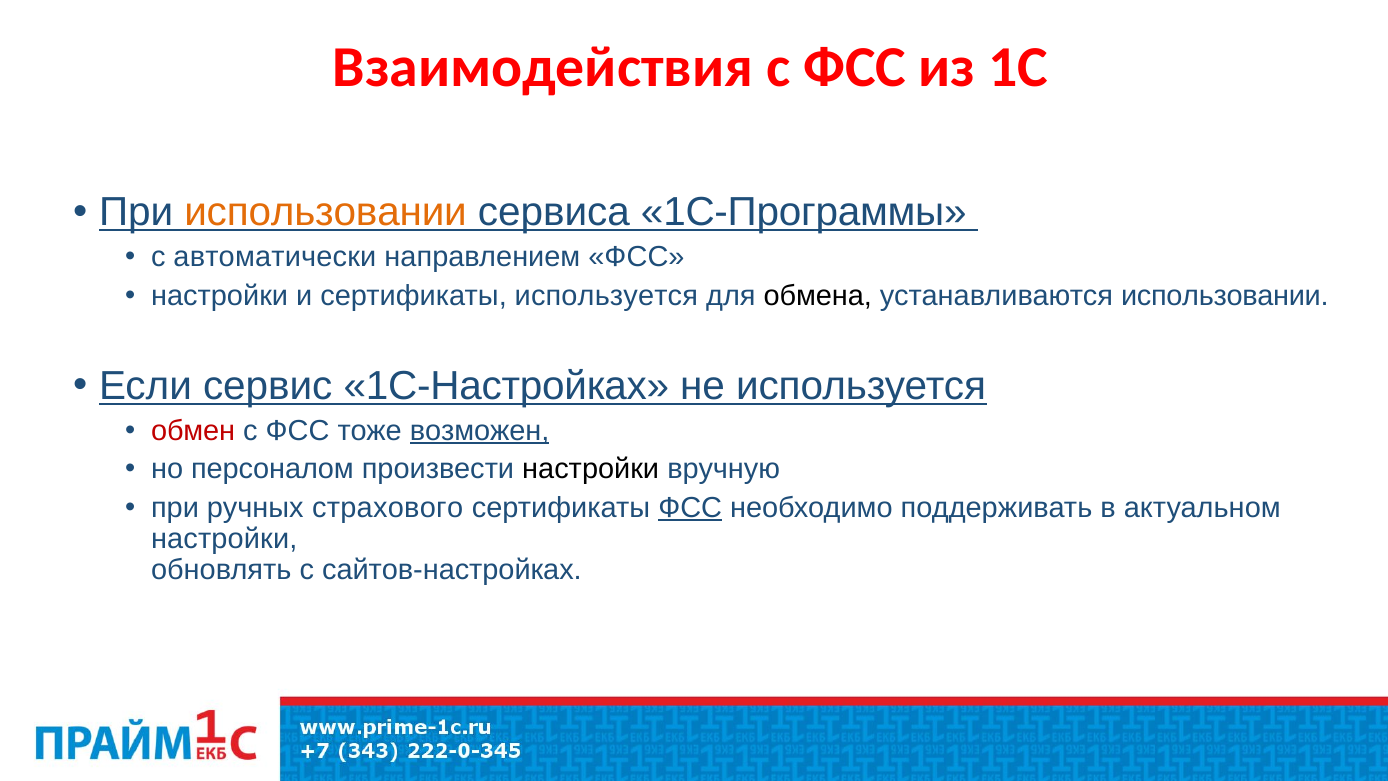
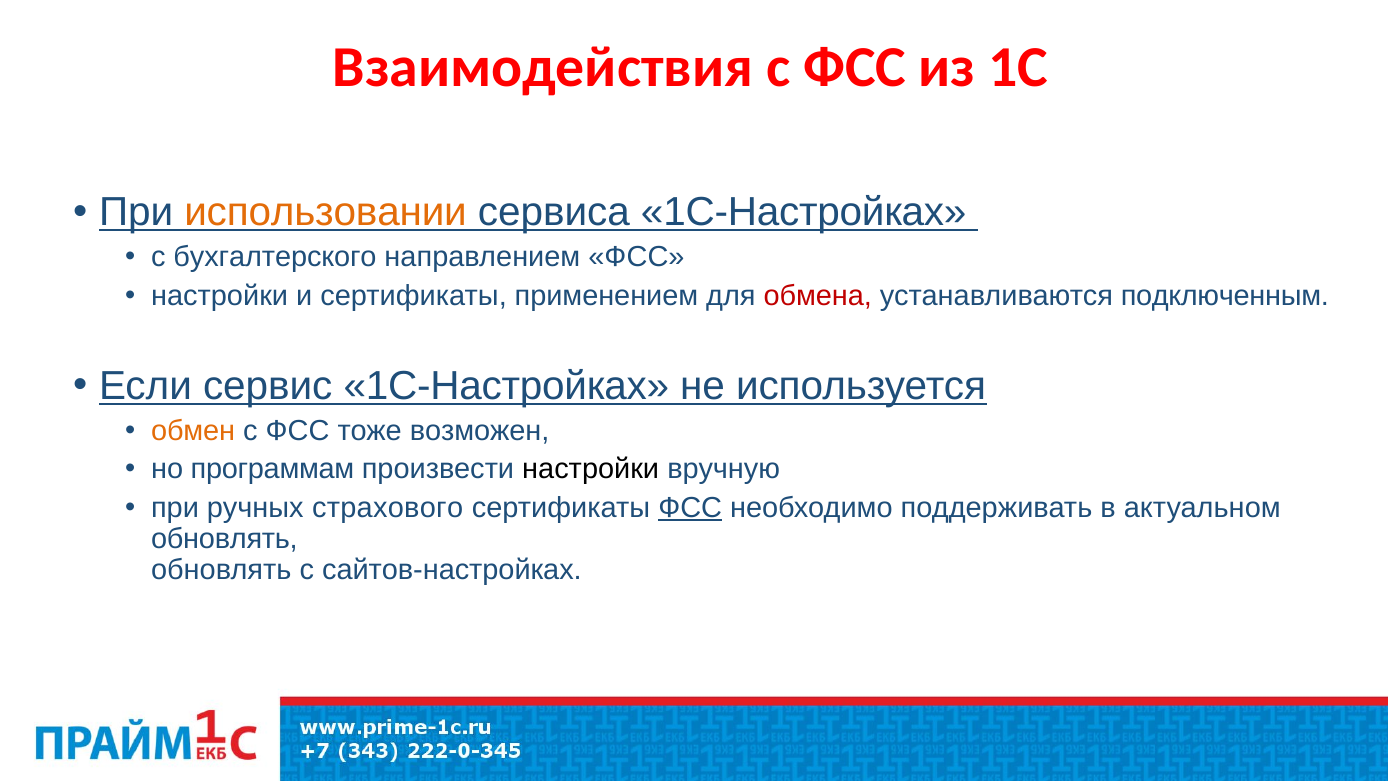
сервиса 1С-Программы: 1С-Программы -> 1С-Настройках
автоматически: автоматически -> бухгалтерского
сертификаты используется: используется -> применением
обмена colour: black -> red
устанавливаются использовании: использовании -> подключенным
обмен colour: red -> orange
возможен underline: present -> none
персоналом: персоналом -> программам
настройки at (224, 539): настройки -> обновлять
